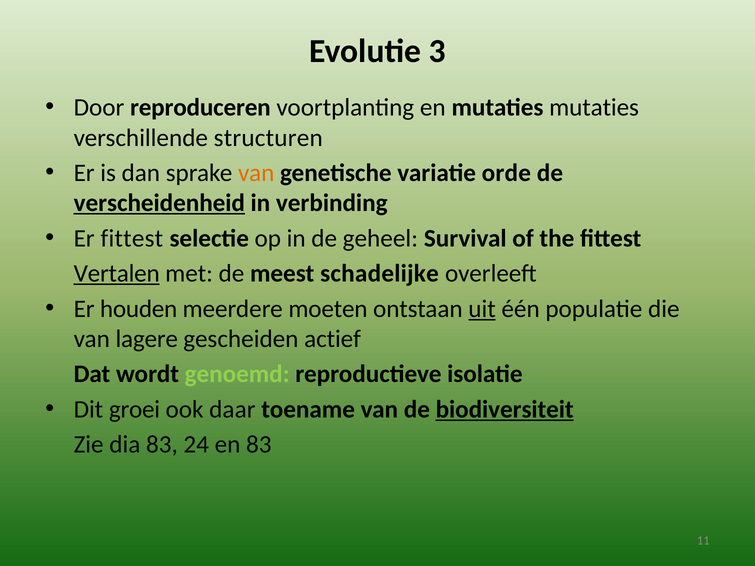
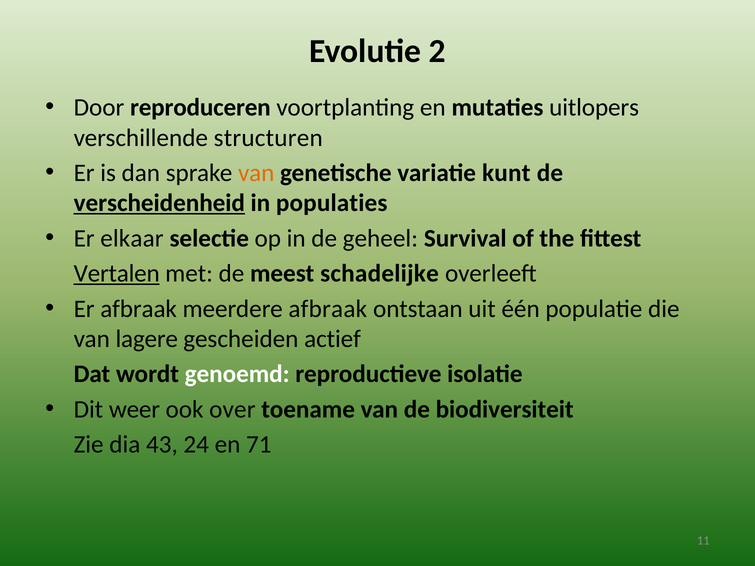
3: 3 -> 2
mutaties mutaties: mutaties -> uitlopers
orde: orde -> kunt
verbinding: verbinding -> populaties
Er fittest: fittest -> elkaar
Er houden: houden -> afbraak
meerdere moeten: moeten -> afbraak
uit underline: present -> none
genoemd colour: light green -> white
groei: groei -> weer
daar: daar -> over
biodiversiteit underline: present -> none
dia 83: 83 -> 43
en 83: 83 -> 71
